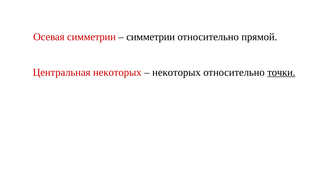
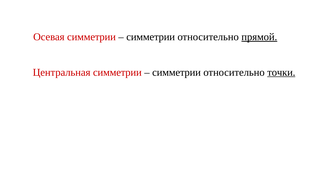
прямой underline: none -> present
Центральная некоторых: некоторых -> симметрии
некоторых at (176, 72): некоторых -> симметрии
